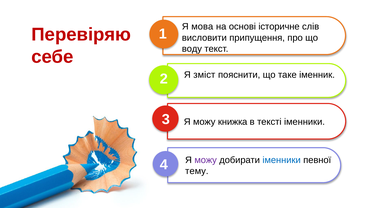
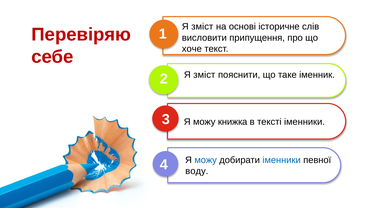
мова at (202, 27): мова -> зміст
воду: воду -> хоче
можу at (206, 161) colour: purple -> blue
тему: тему -> воду
